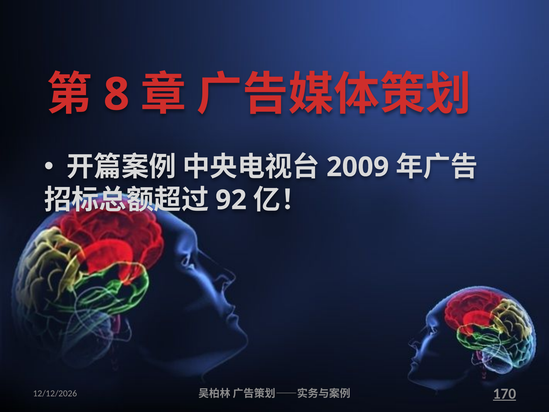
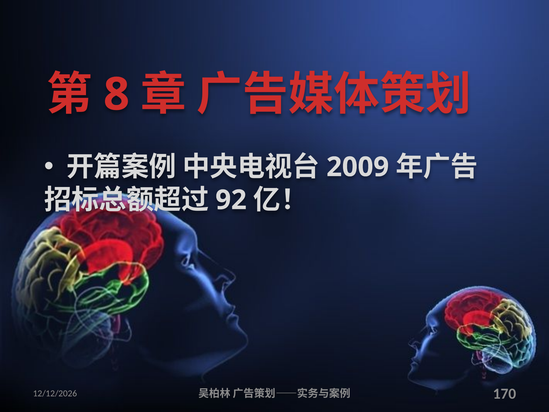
170 underline: present -> none
